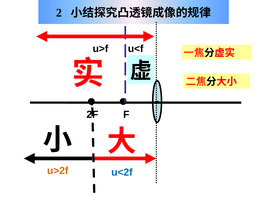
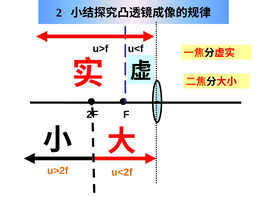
u<2f colour: blue -> orange
